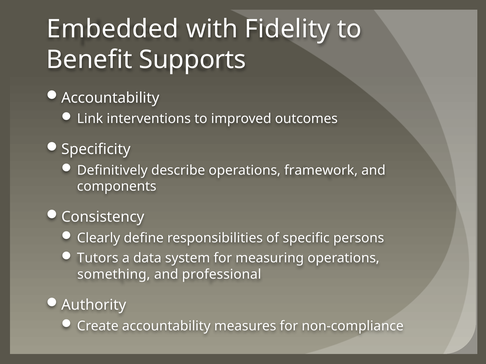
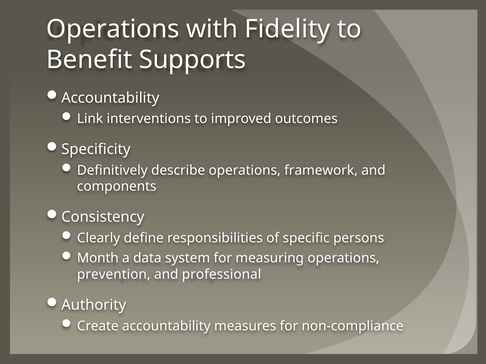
Embedded at (113, 29): Embedded -> Operations
Tutors: Tutors -> Month
something: something -> prevention
